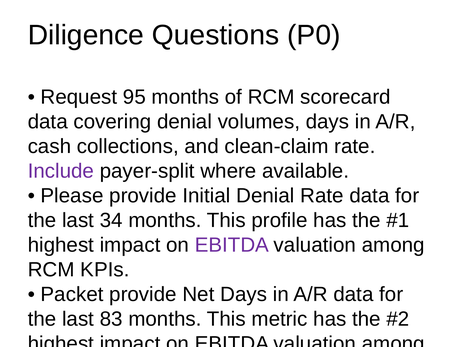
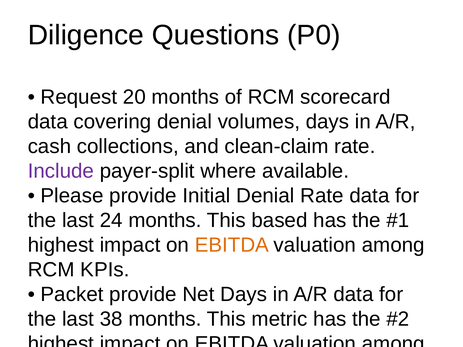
95: 95 -> 20
34: 34 -> 24
profile: profile -> based
EBITDA at (232, 245) colour: purple -> orange
83: 83 -> 38
